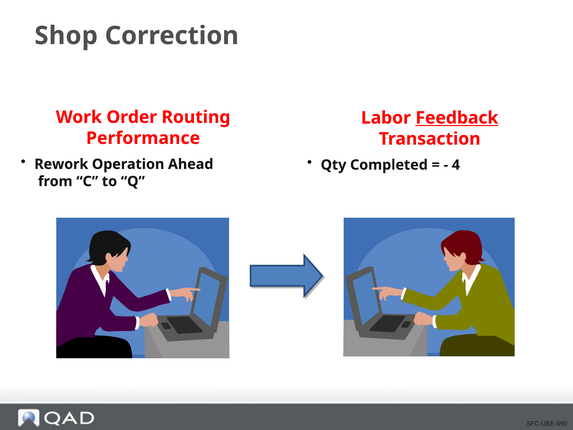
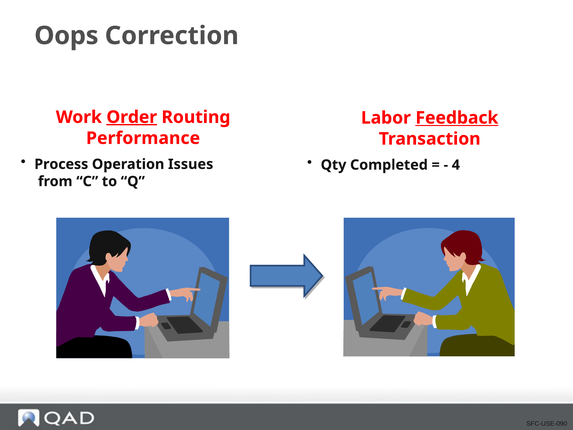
Shop: Shop -> Oops
Order underline: none -> present
Rework: Rework -> Process
Ahead: Ahead -> Issues
